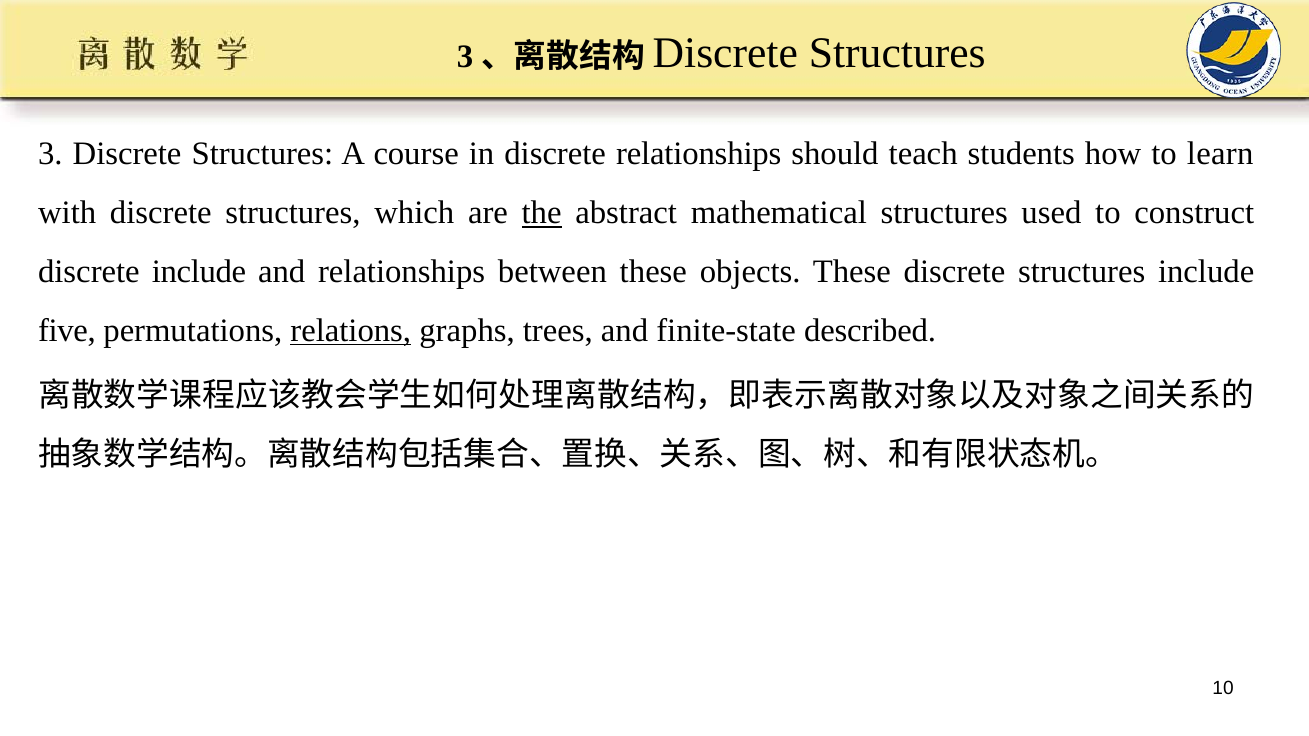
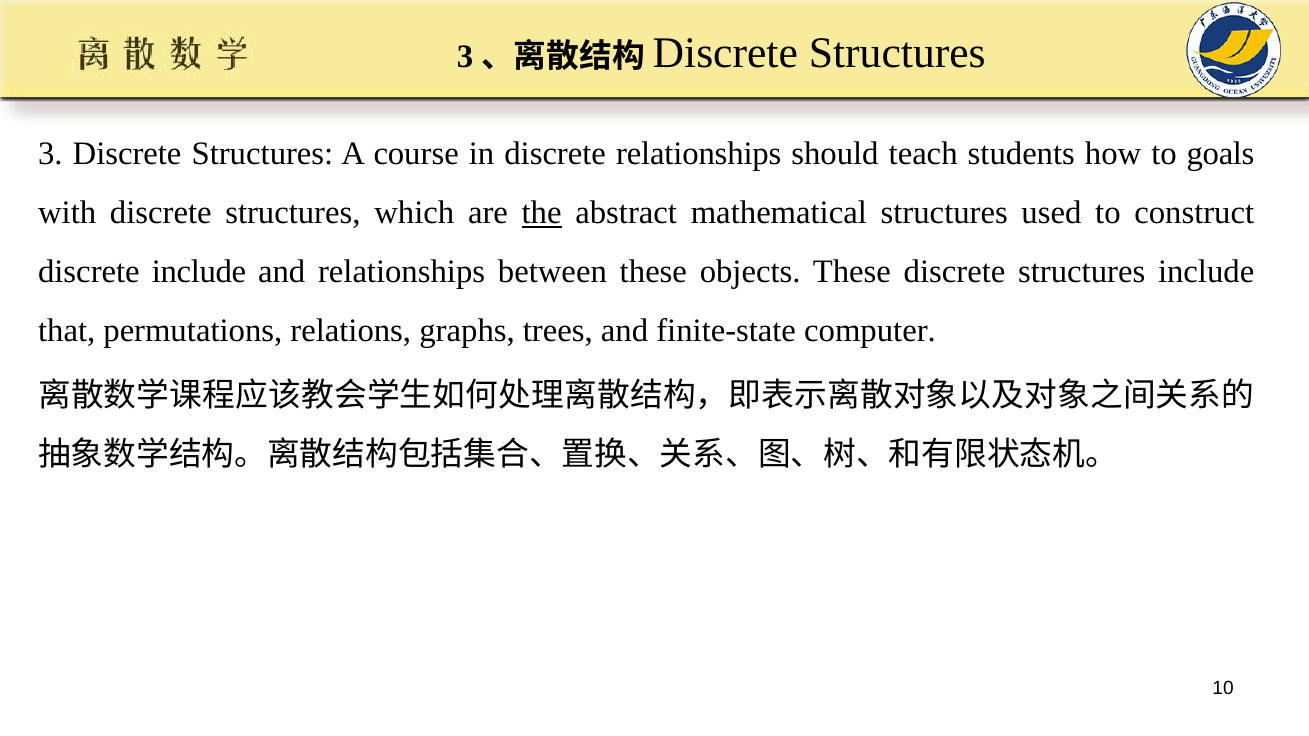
learn: learn -> goals
five: five -> that
relations underline: present -> none
described: described -> computer
